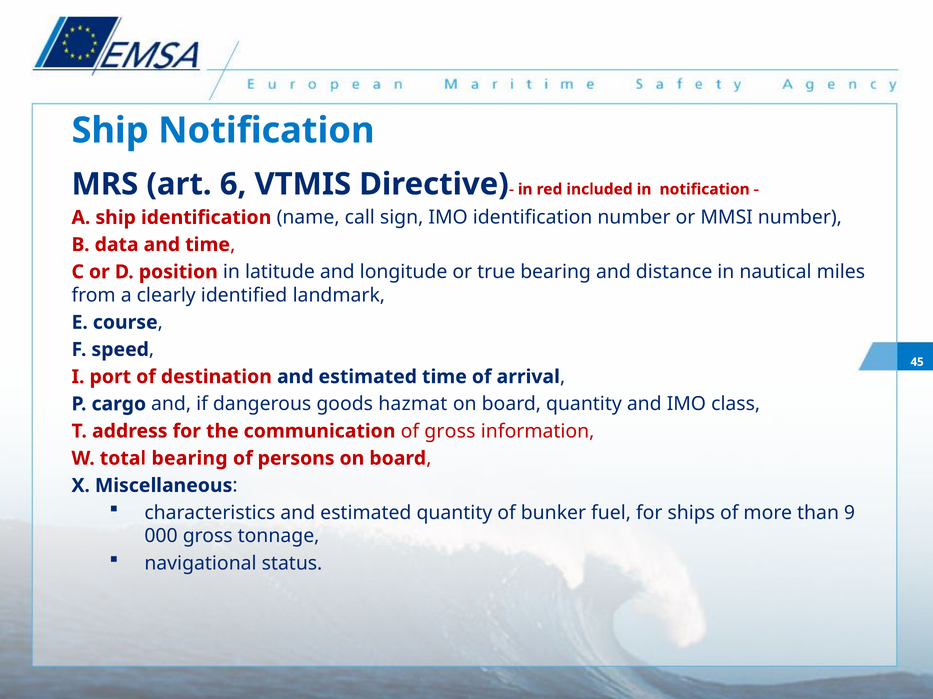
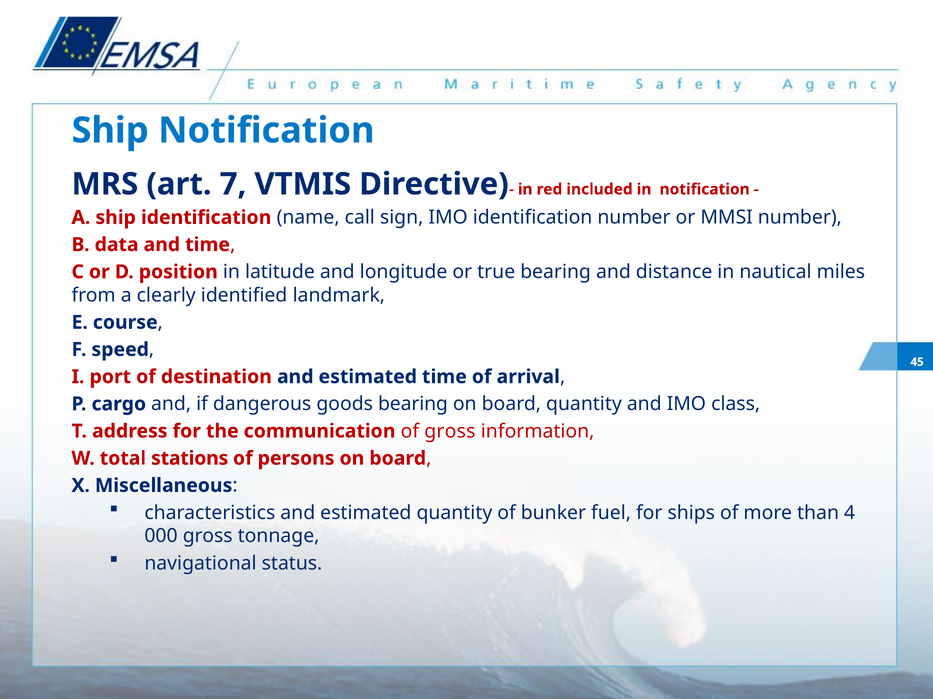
6: 6 -> 7
goods hazmat: hazmat -> bearing
total bearing: bearing -> stations
9: 9 -> 4
